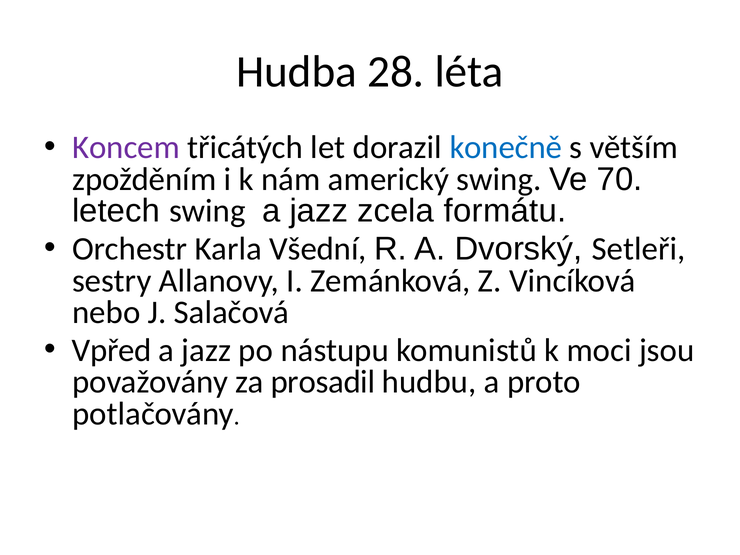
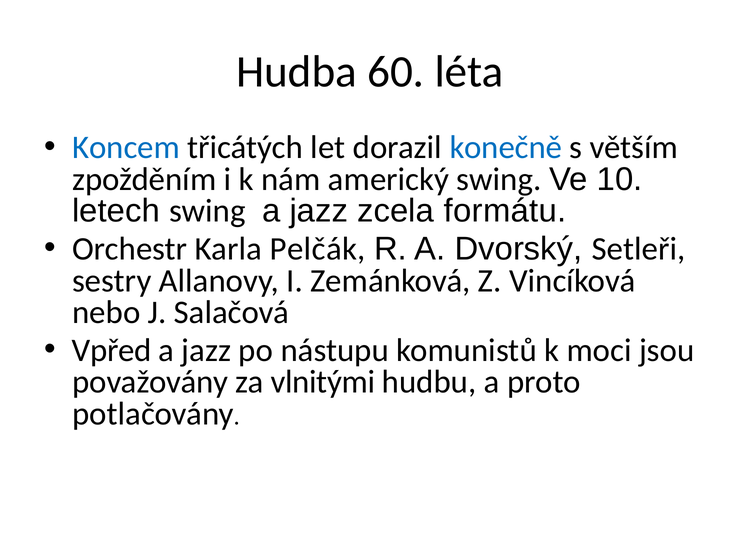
28: 28 -> 60
Koncem colour: purple -> blue
70: 70 -> 10
Všední: Všední -> Pelčák
prosadil: prosadil -> vlnitými
